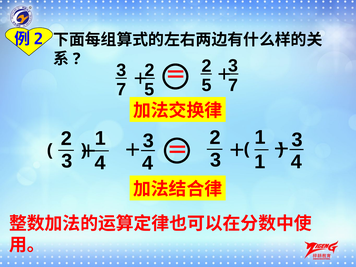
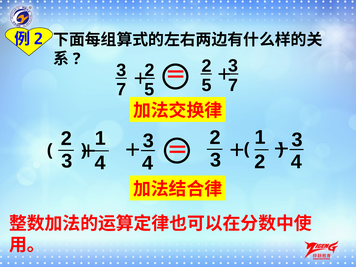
1 at (260, 162): 1 -> 2
